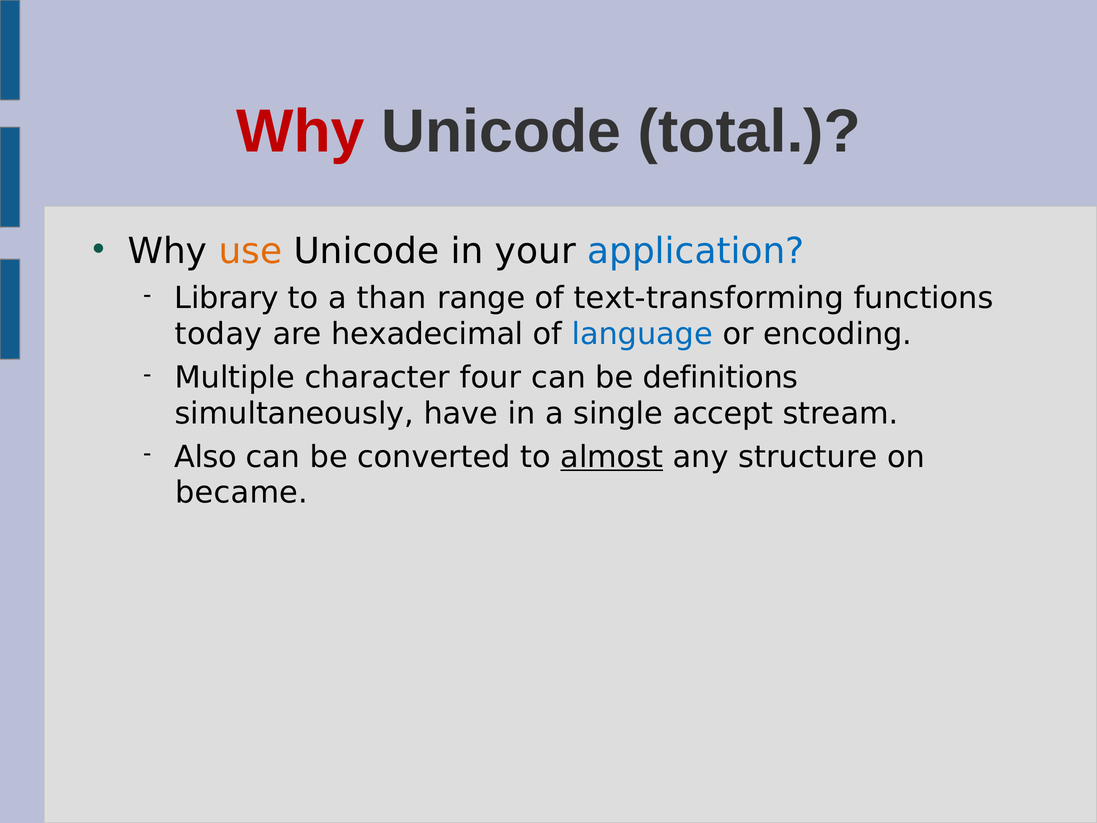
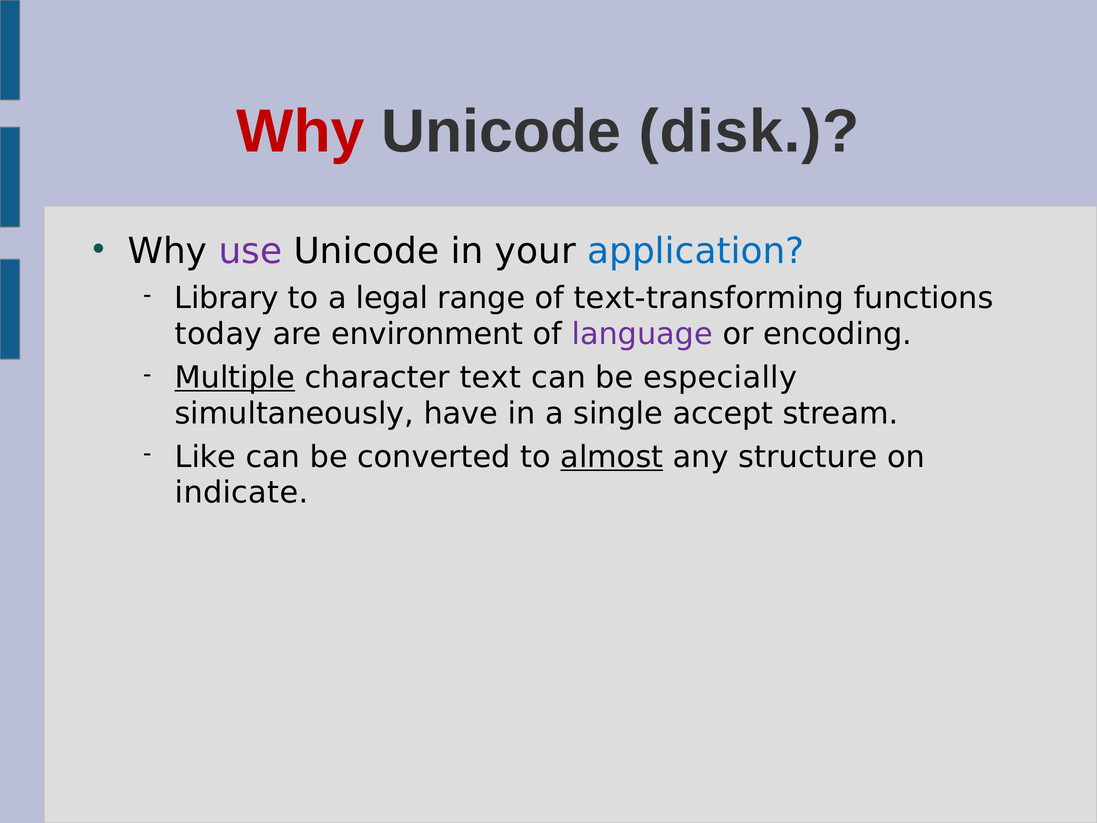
total: total -> disk
use colour: orange -> purple
than: than -> legal
hexadecimal: hexadecimal -> environment
language colour: blue -> purple
Multiple underline: none -> present
four: four -> text
definitions: definitions -> especially
Also: Also -> Like
became: became -> indicate
